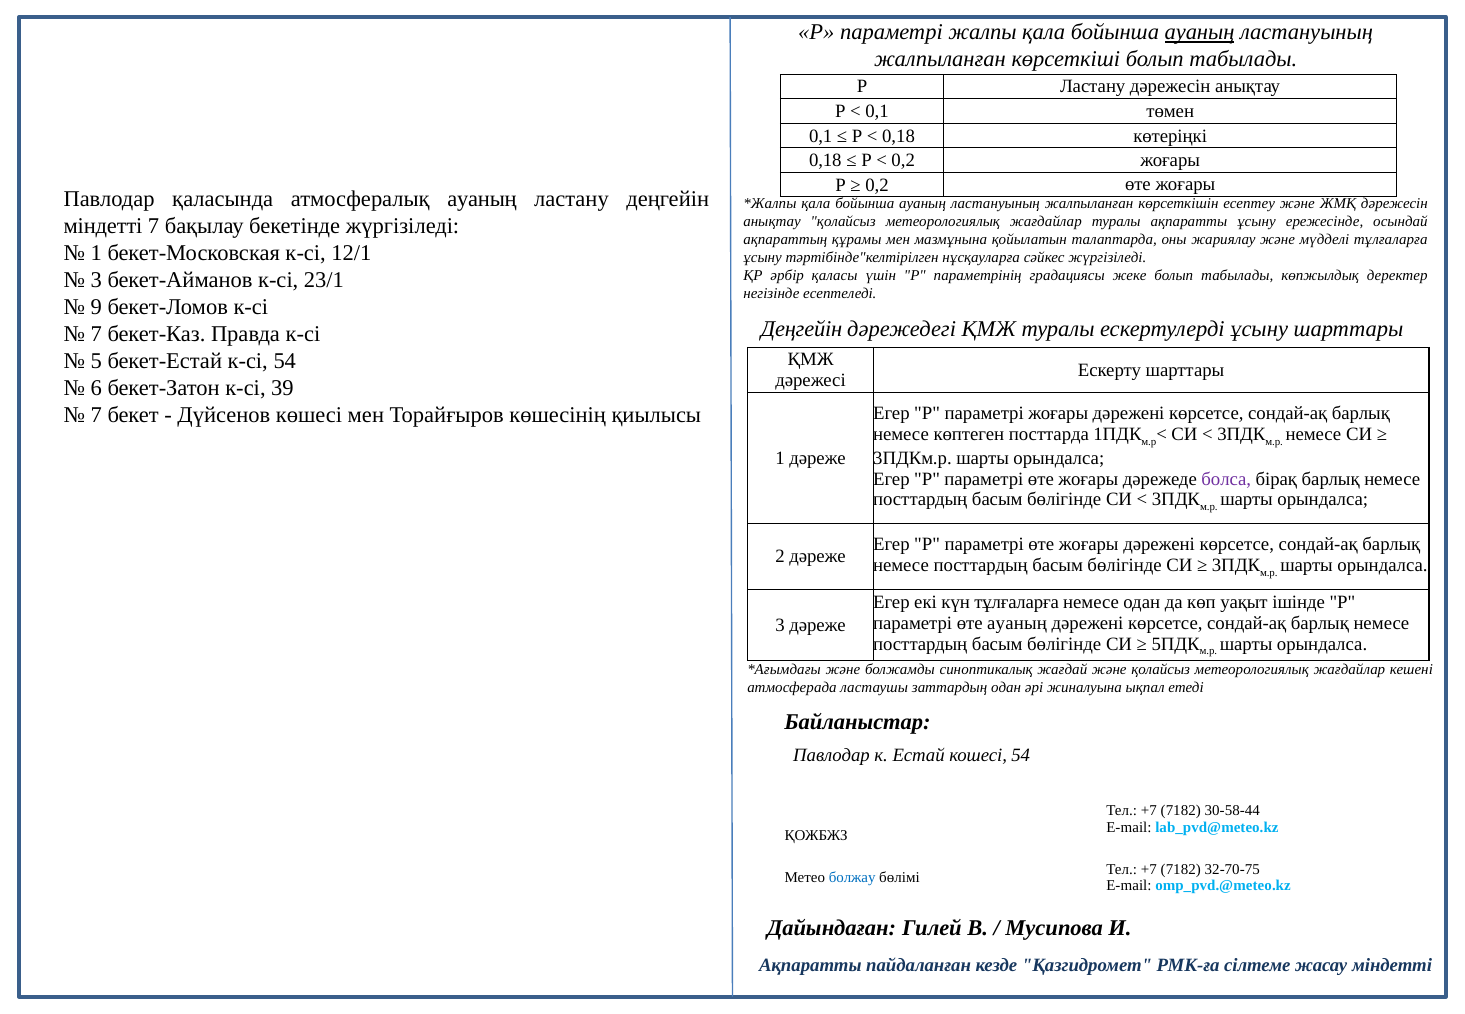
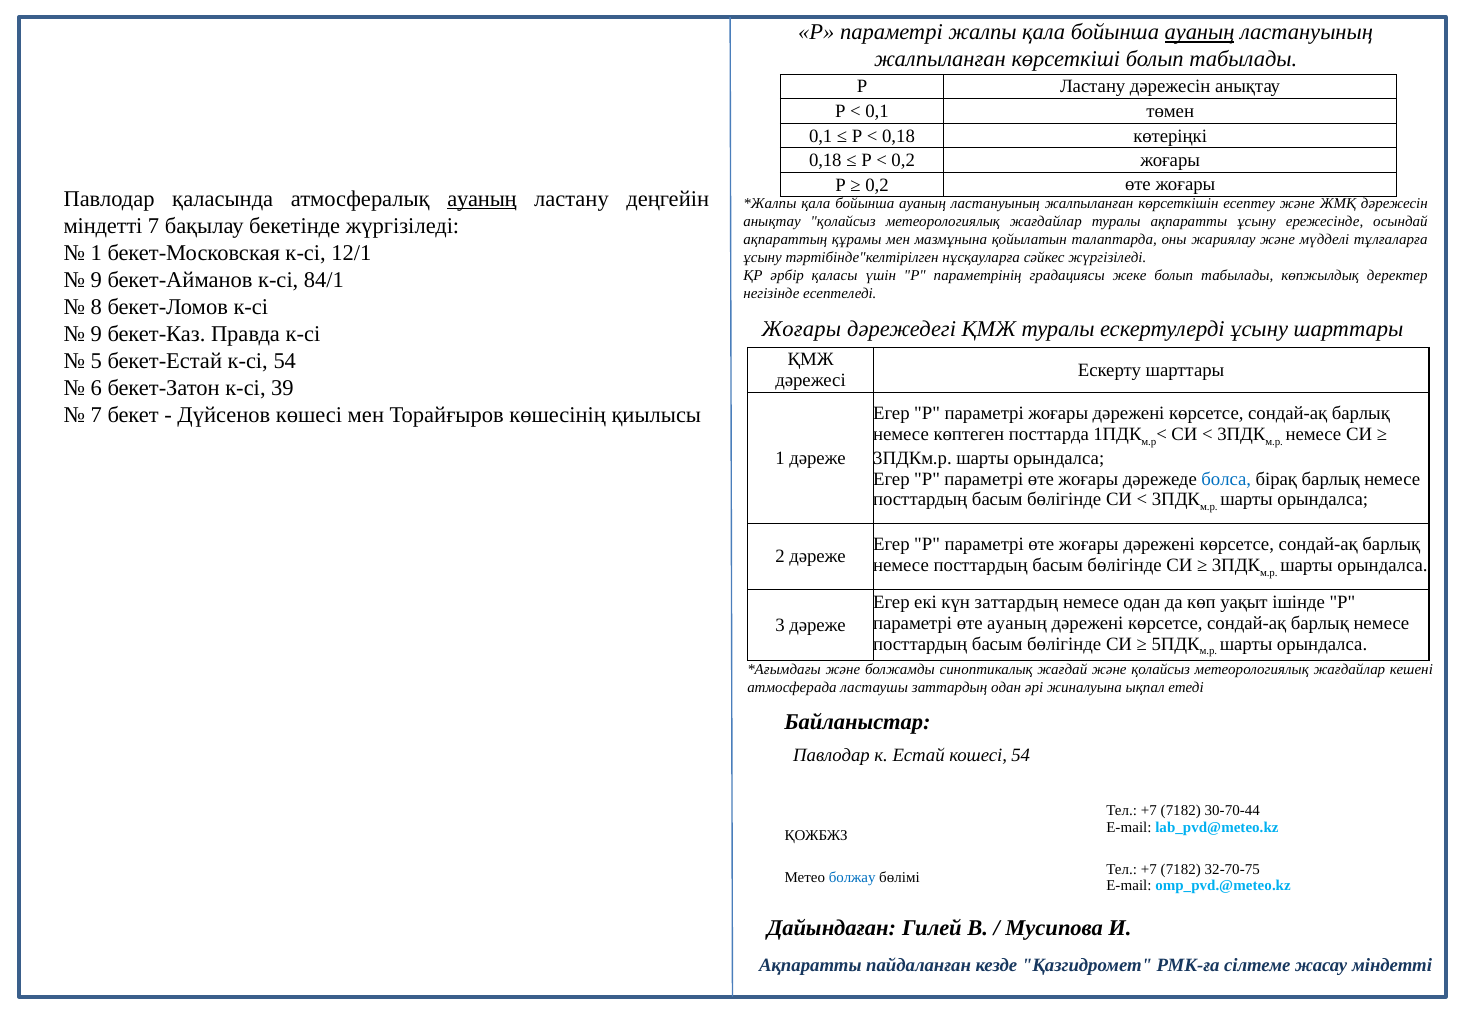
ауаның at (482, 199) underline: none -> present
3 at (96, 280): 3 -> 9
23/1: 23/1 -> 84/1
9: 9 -> 8
Деңгейін at (802, 329): Деңгейін -> Жоғары
7 at (96, 334): 7 -> 9
болса colour: purple -> blue
күн тұлғаларға: тұлғаларға -> заттардың
30-58-44: 30-58-44 -> 30-70-44
